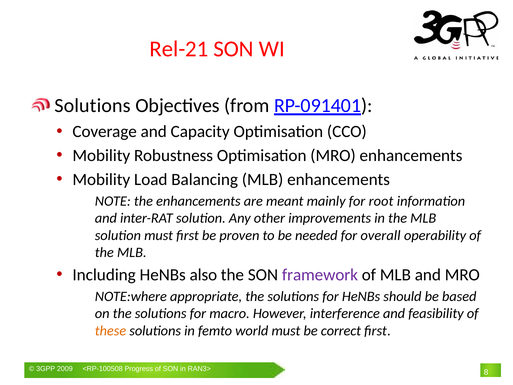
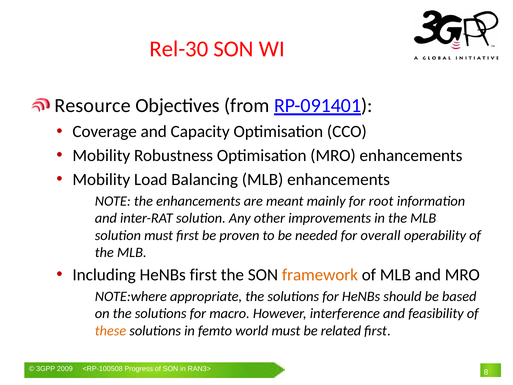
Rel-21: Rel-21 -> Rel-30
Solutions at (93, 106): Solutions -> Resource
HeNBs also: also -> first
framework colour: purple -> orange
correct: correct -> related
